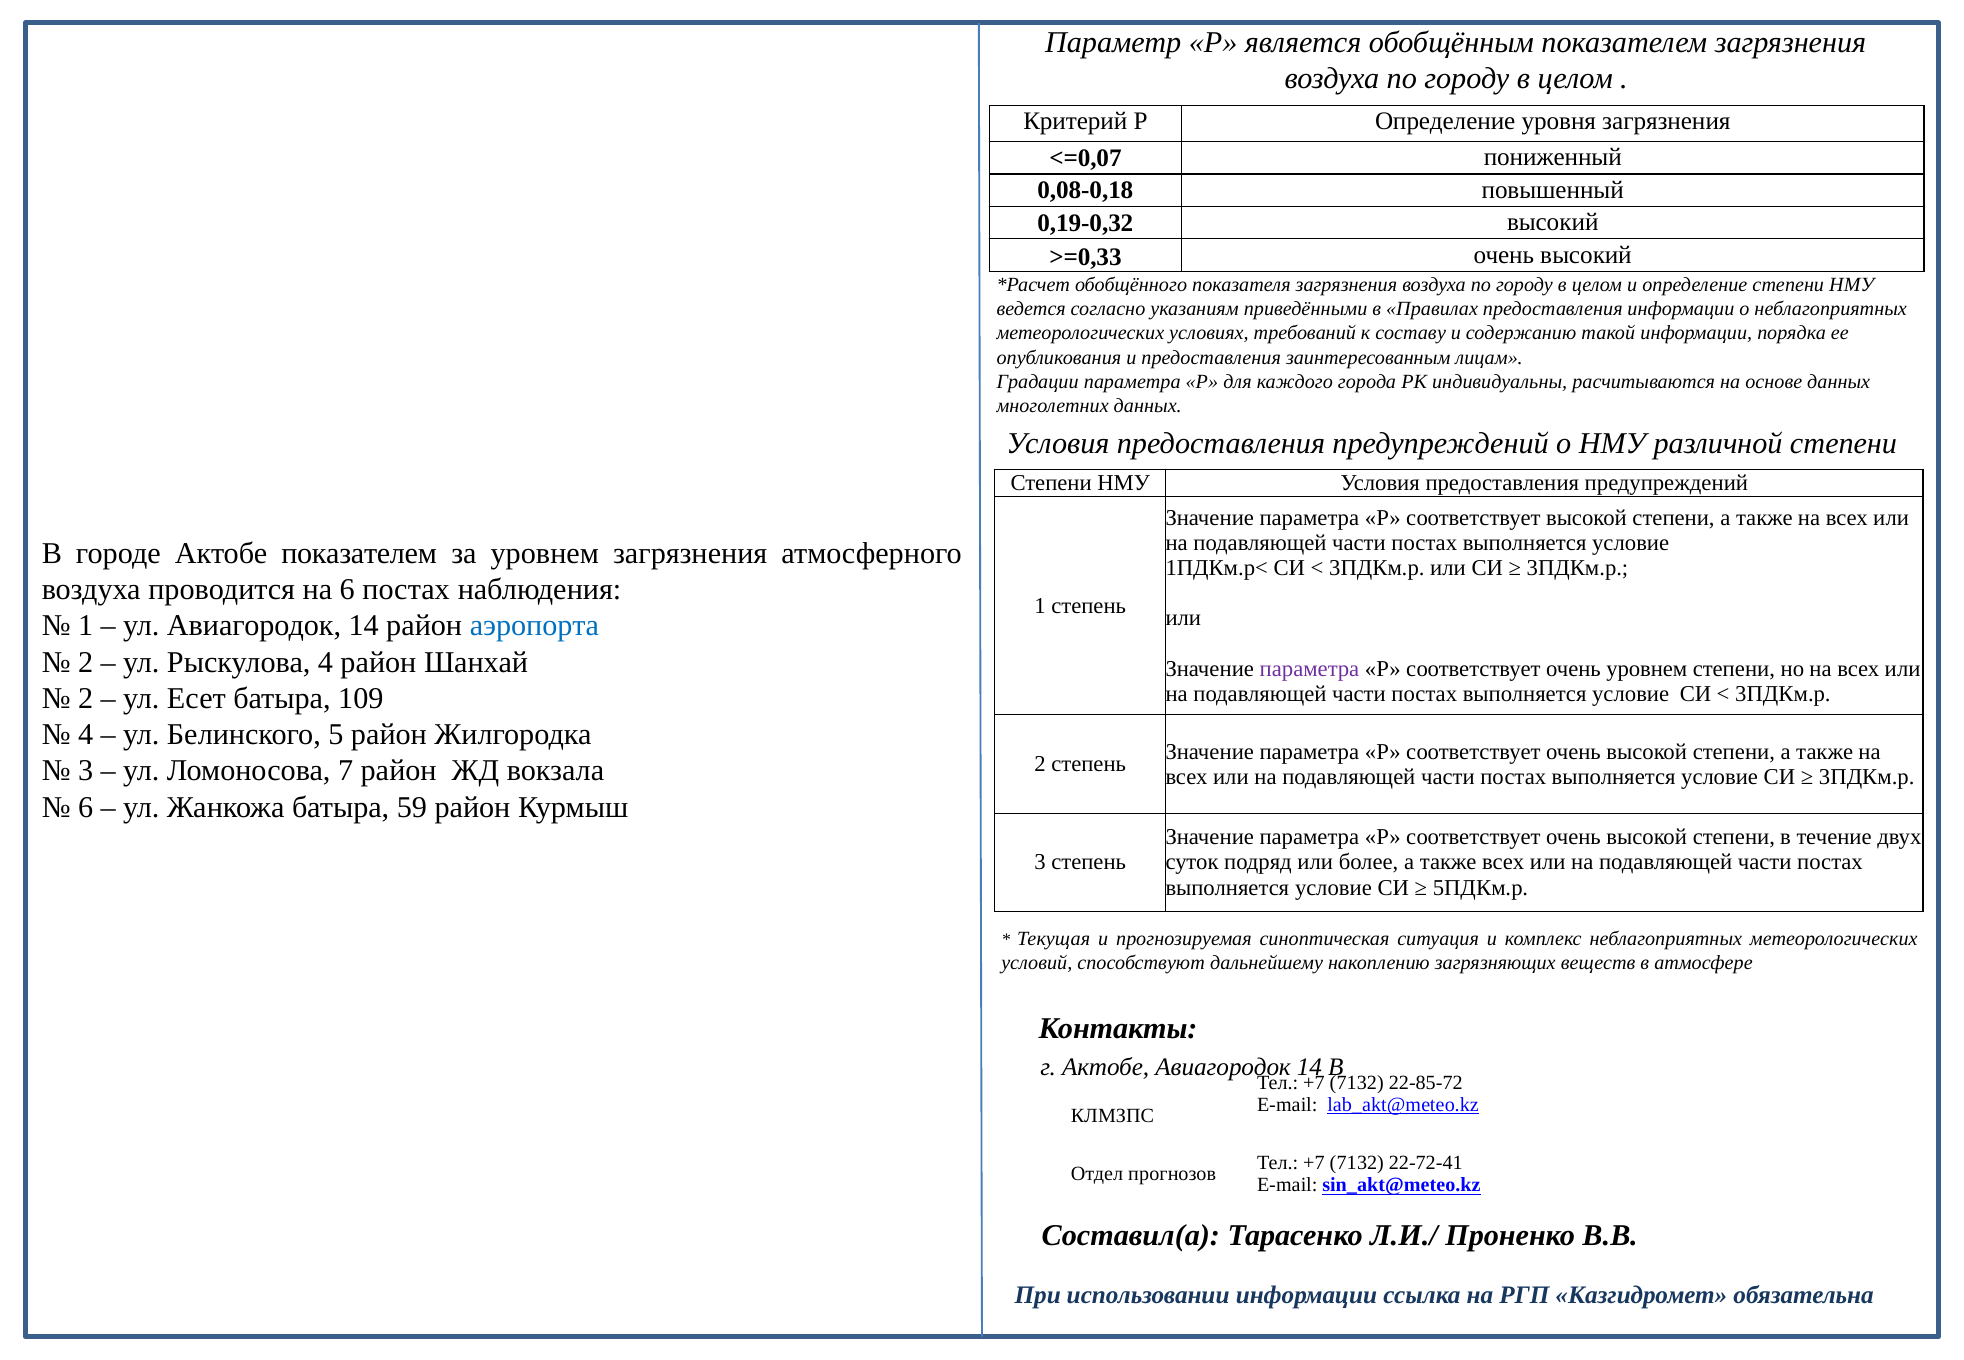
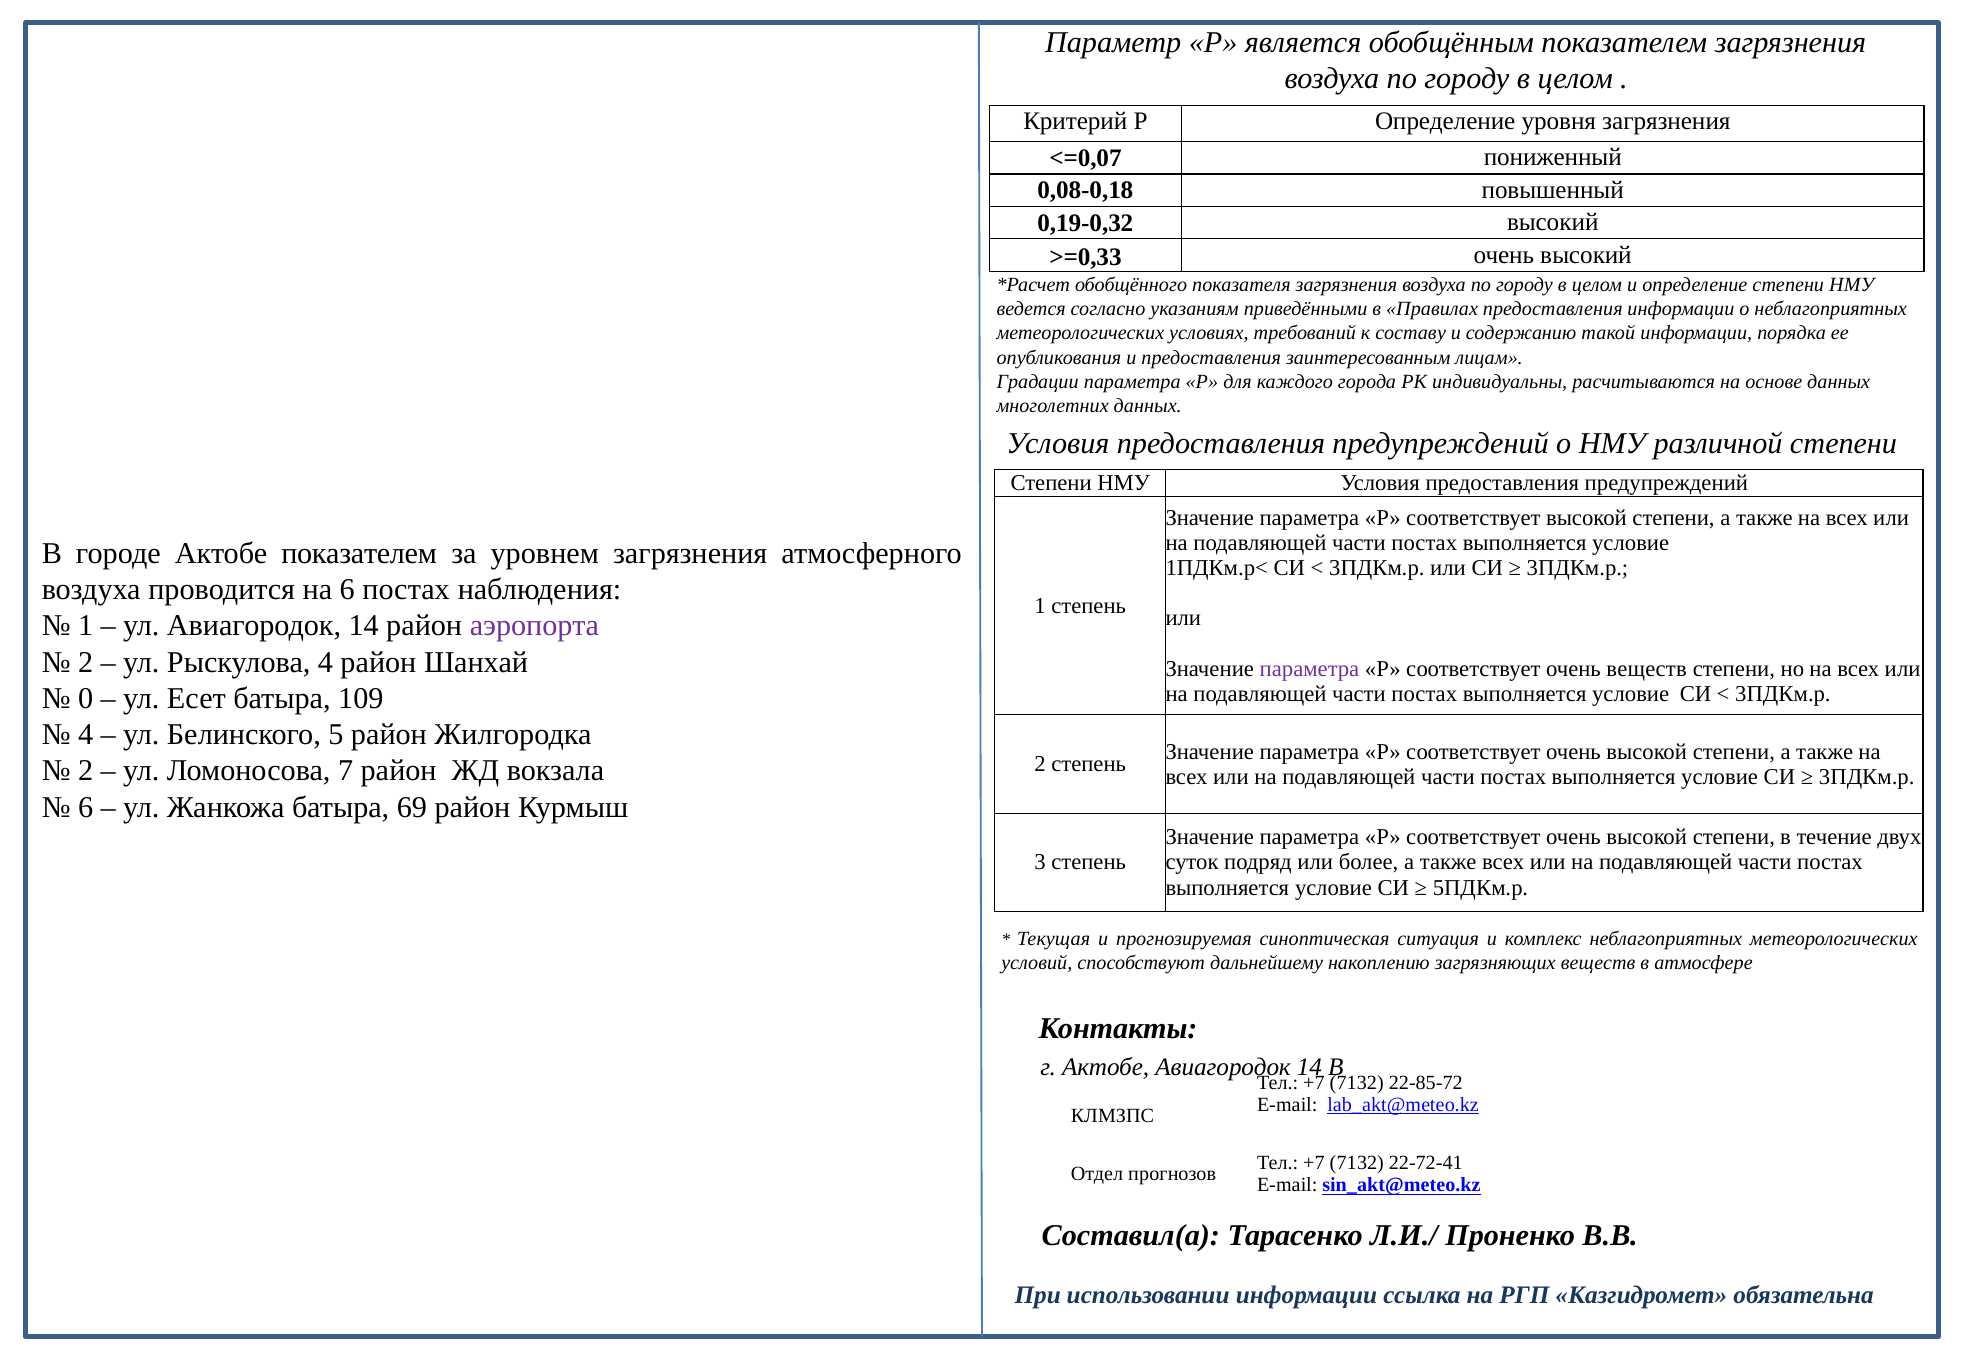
аэропорта colour: blue -> purple
очень уровнем: уровнем -> веществ
2 at (86, 698): 2 -> 0
3 at (86, 771): 3 -> 2
59: 59 -> 69
